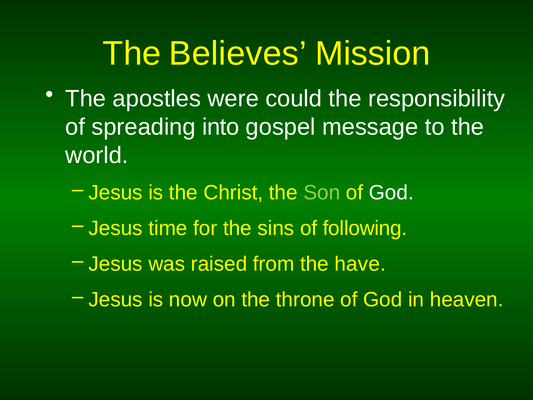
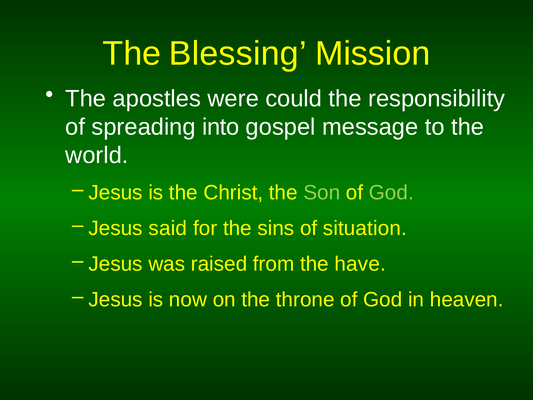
Believes: Believes -> Blessing
God at (391, 192) colour: white -> light green
time: time -> said
following: following -> situation
